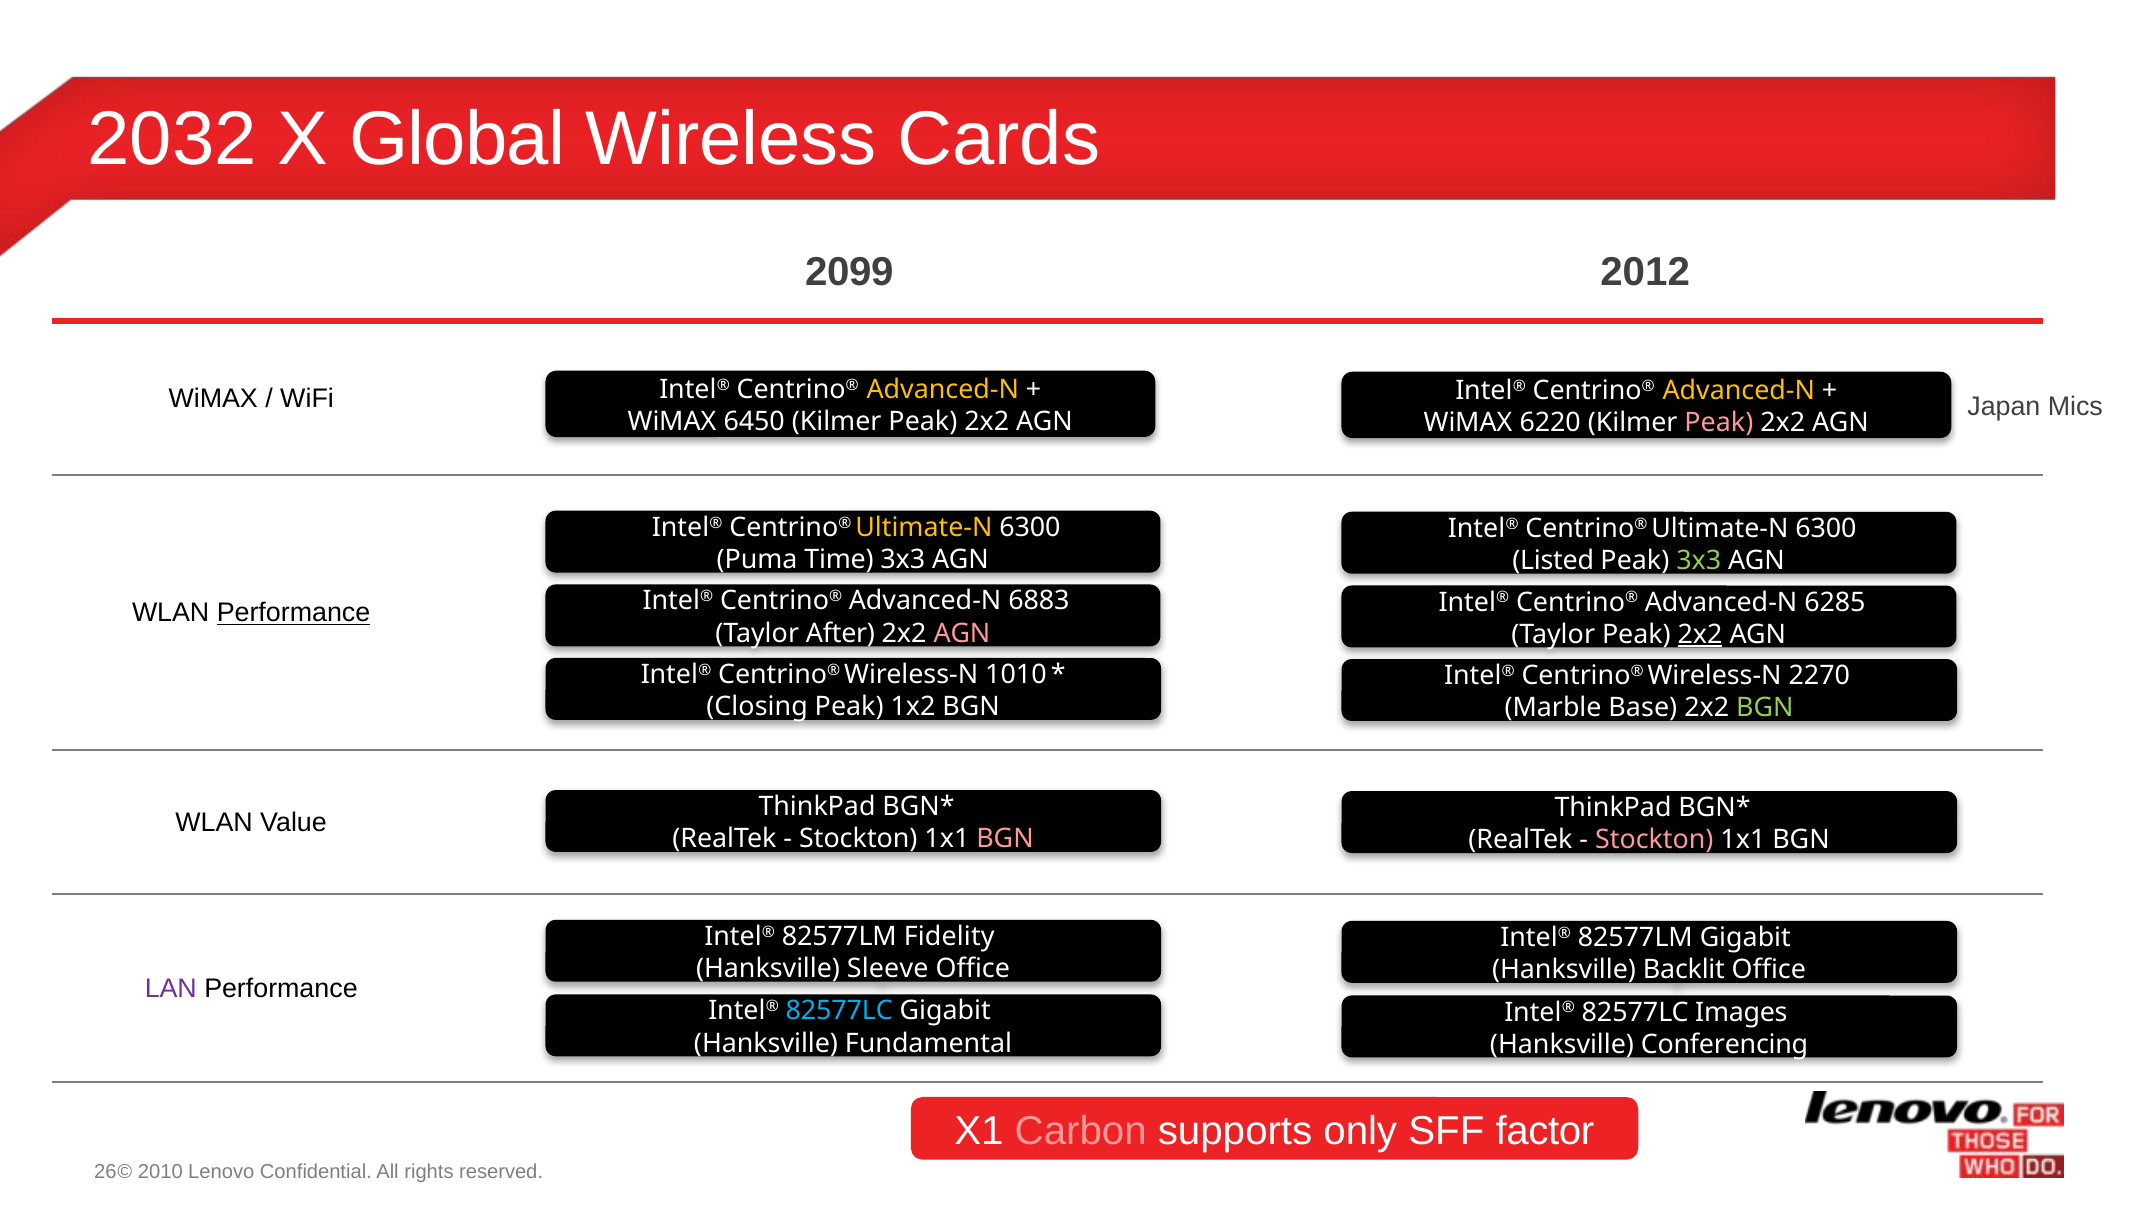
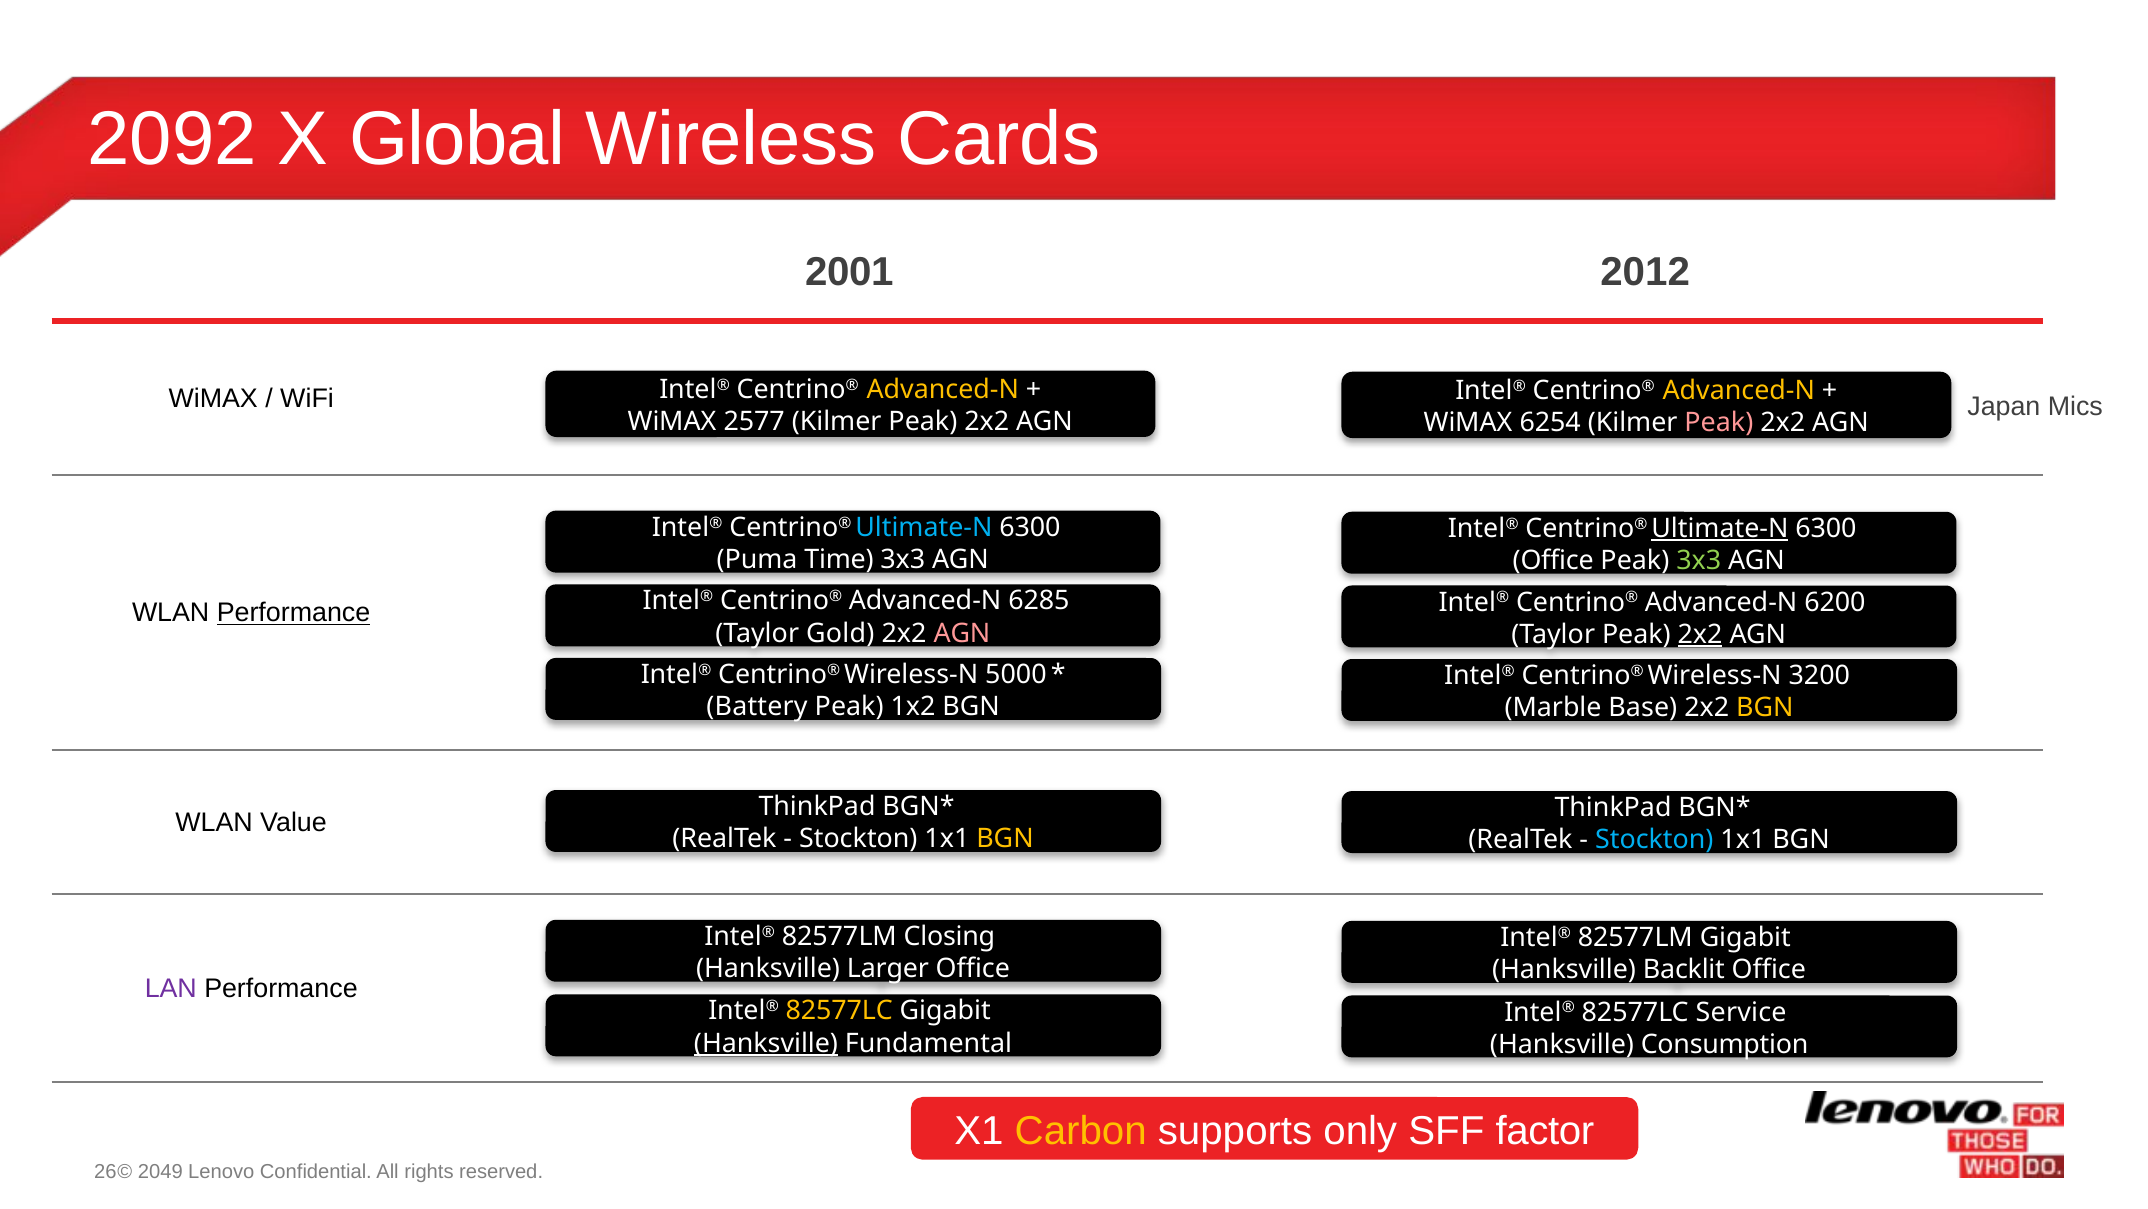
2032: 2032 -> 2092
2099: 2099 -> 2001
6450: 6450 -> 2577
6220: 6220 -> 6254
Ultimate-N at (924, 527) colour: yellow -> light blue
Ultimate-N at (1720, 528) underline: none -> present
Listed at (1553, 560): Listed -> Office
6883: 6883 -> 6285
6285: 6285 -> 6200
After: After -> Gold
1010: 1010 -> 5000
2270: 2270 -> 3200
Closing: Closing -> Battery
BGN at (1765, 708) colour: light green -> yellow
BGN at (1005, 839) colour: pink -> yellow
Stockton at (1654, 840) colour: pink -> light blue
Fidelity: Fidelity -> Closing
Sleeve: Sleeve -> Larger
82577LC at (839, 1011) colour: light blue -> yellow
Images: Images -> Service
Hanksville at (766, 1043) underline: none -> present
Conferencing: Conferencing -> Consumption
Carbon colour: pink -> yellow
2010: 2010 -> 2049
